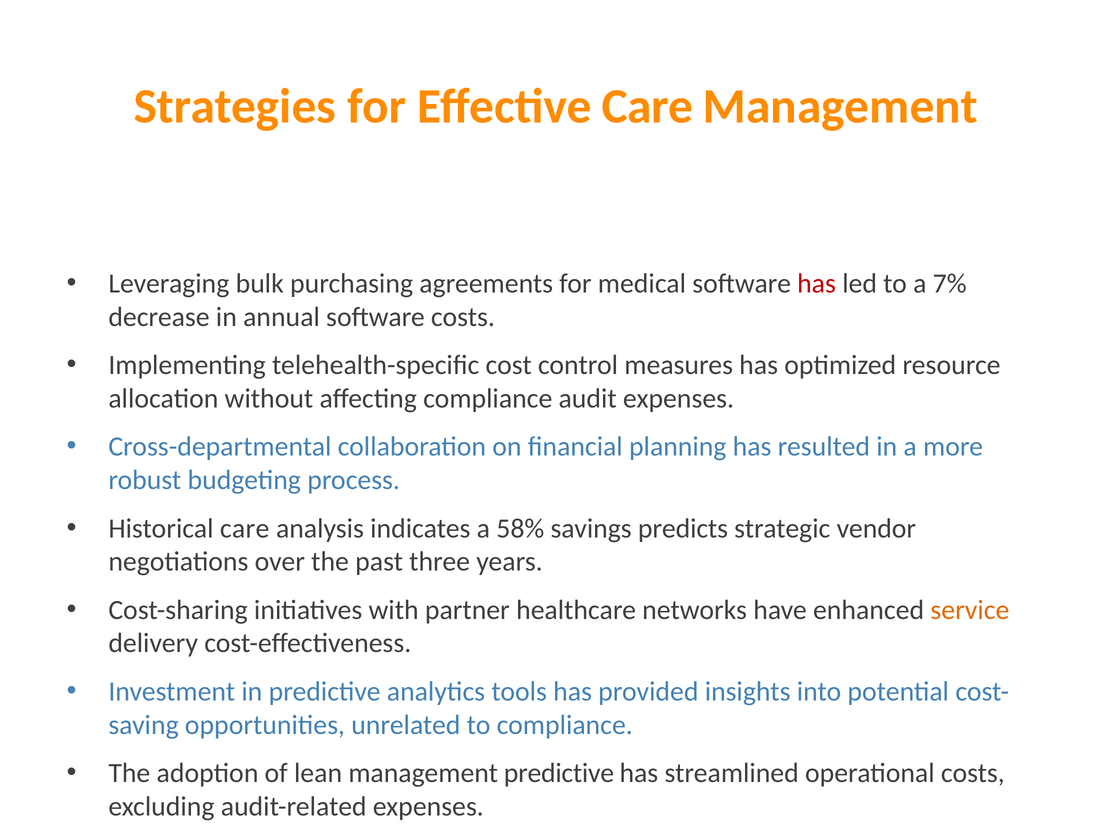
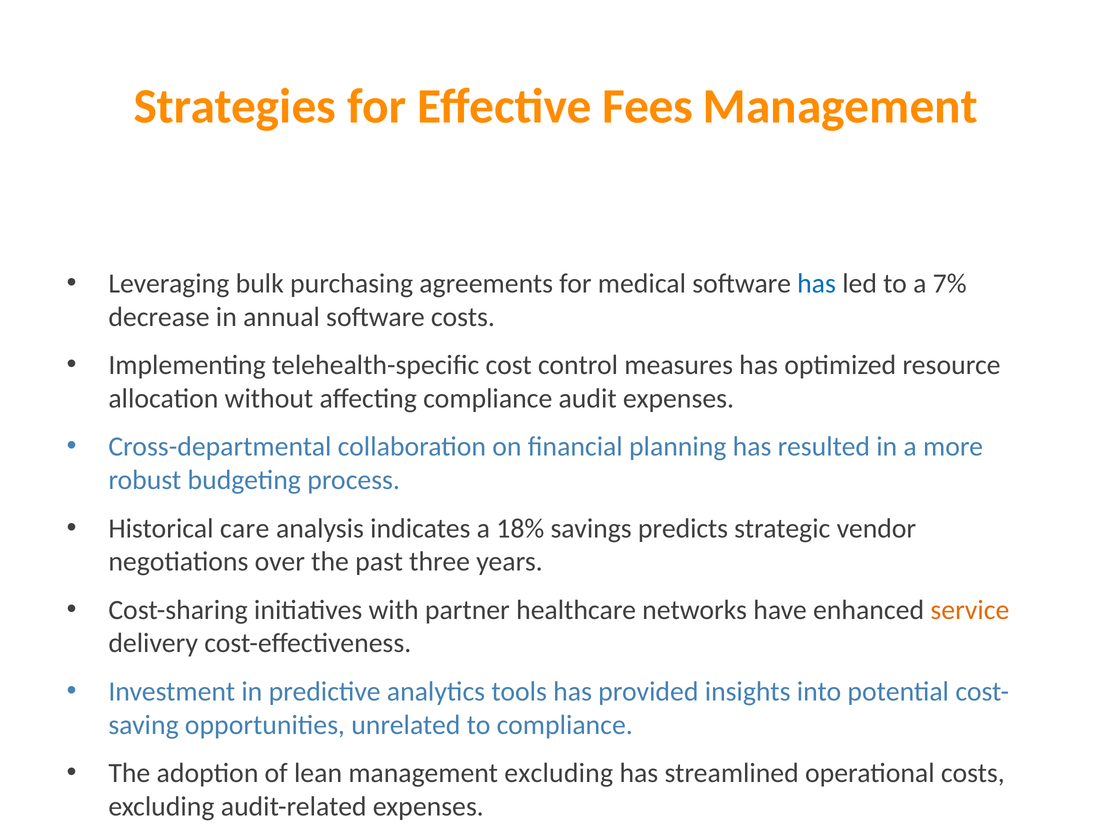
Effective Care: Care -> Fees
has at (817, 284) colour: red -> blue
58%: 58% -> 18%
management predictive: predictive -> excluding
